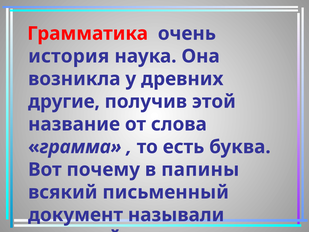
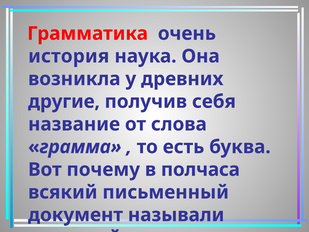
этой: этой -> себя
папины: папины -> полчаса
